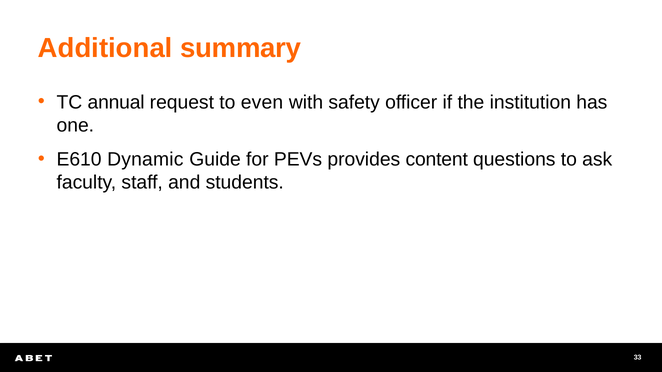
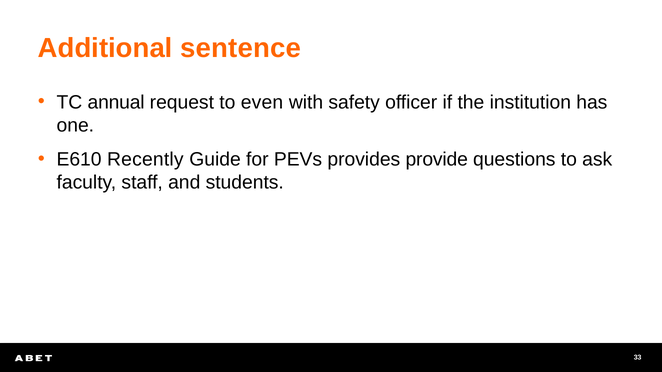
summary: summary -> sentence
Dynamic: Dynamic -> Recently
content: content -> provide
